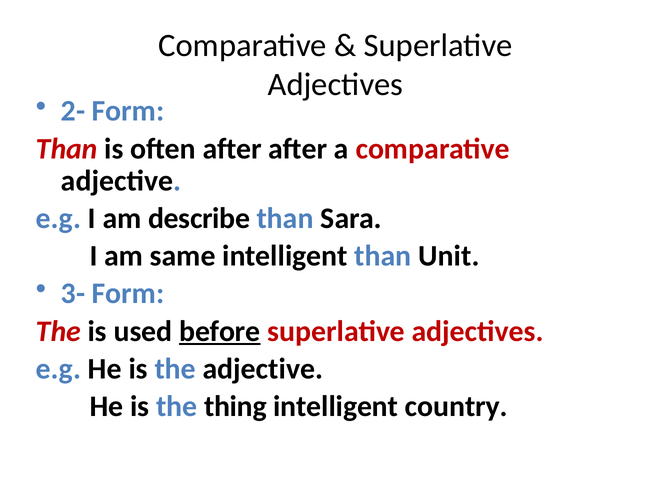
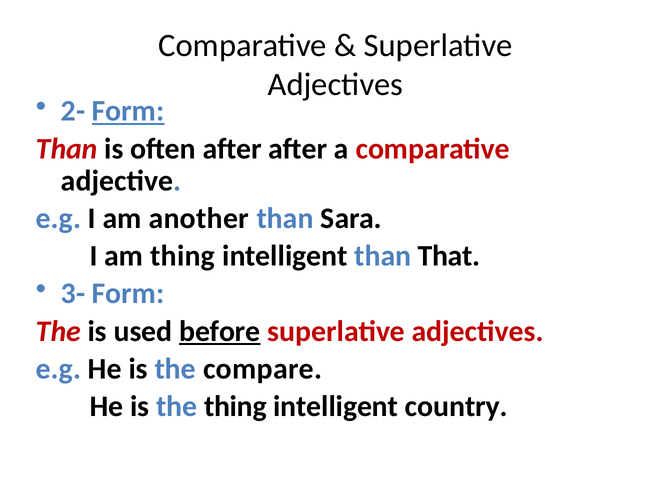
Form at (128, 111) underline: none -> present
describe: describe -> another
am same: same -> thing
Unit: Unit -> That
the adjective: adjective -> compare
